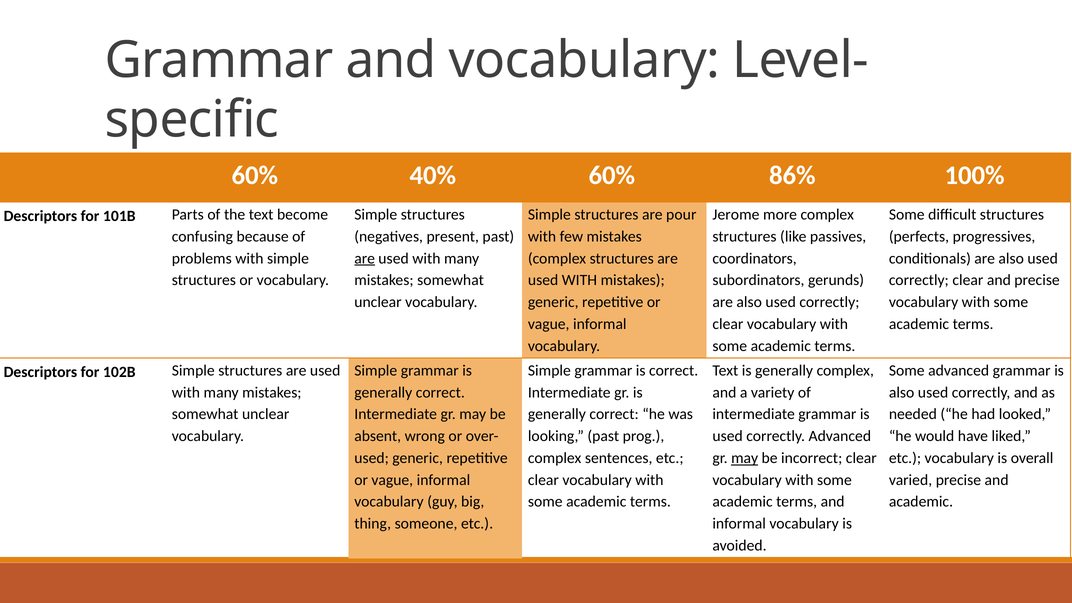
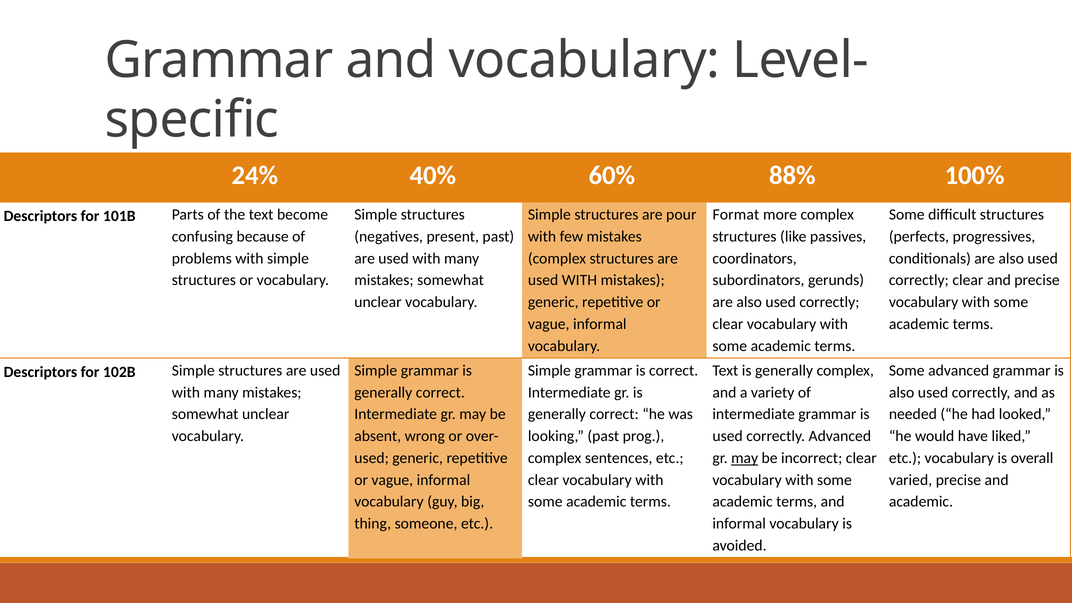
60% at (255, 176): 60% -> 24%
86%: 86% -> 88%
Jerome: Jerome -> Format
are at (365, 258) underline: present -> none
